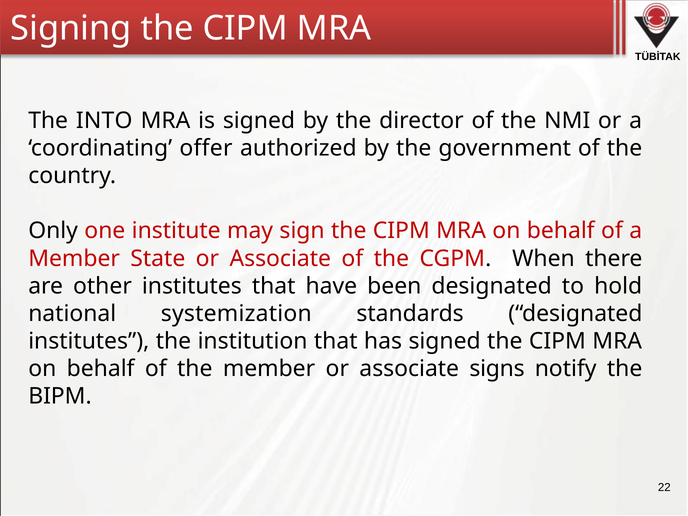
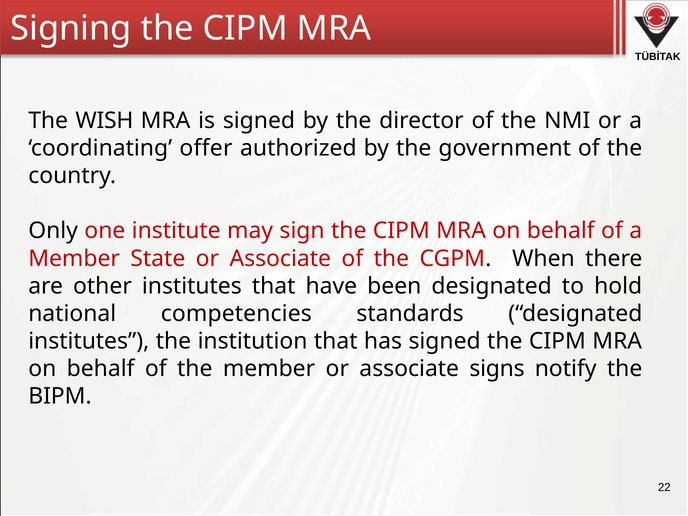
INTO: INTO -> WISH
systemization: systemization -> competencies
